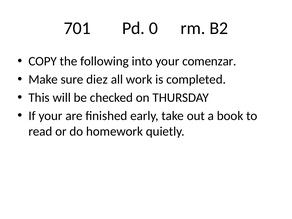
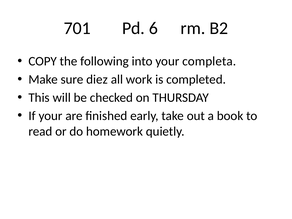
0: 0 -> 6
comenzar: comenzar -> completa
